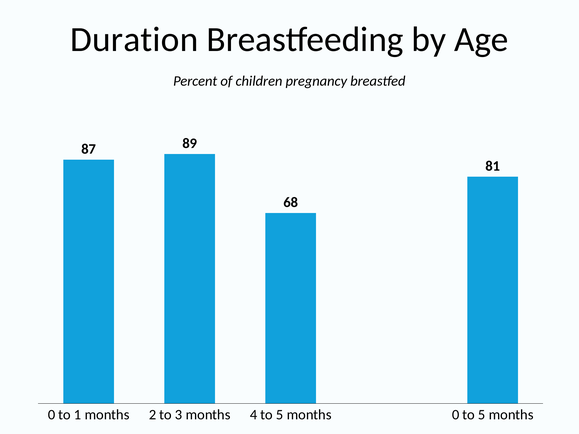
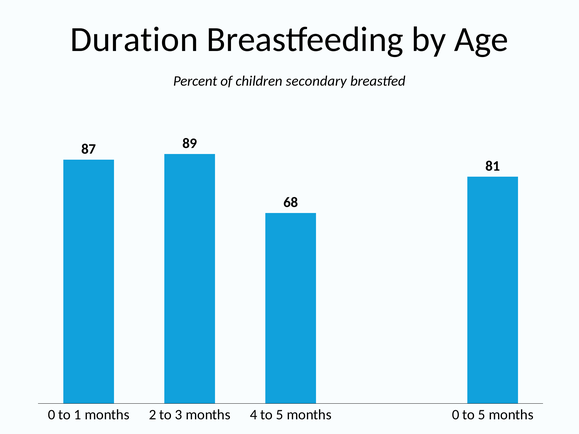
pregnancy: pregnancy -> secondary
